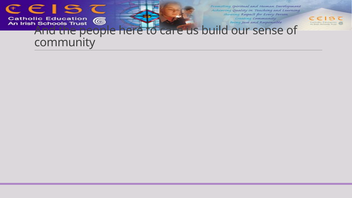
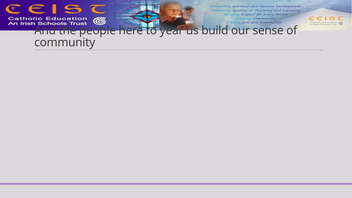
care: care -> year
